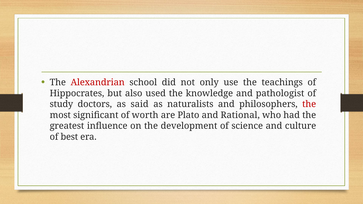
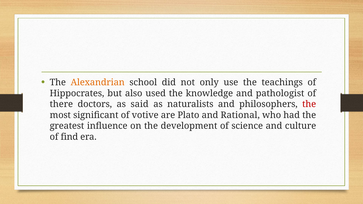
Alexandrian colour: red -> orange
study: study -> there
worth: worth -> votive
best: best -> find
